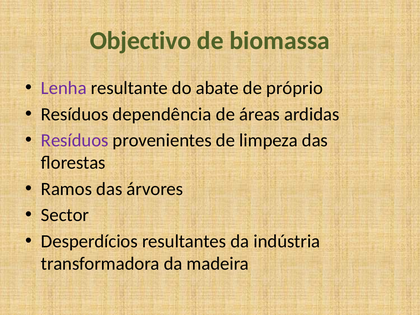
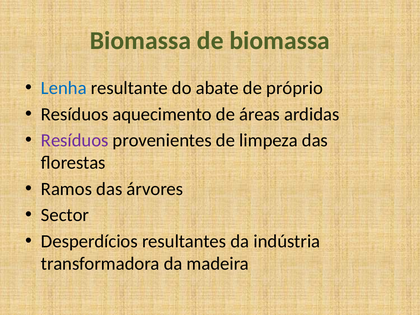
Objectivo at (140, 41): Objectivo -> Biomassa
Lenha colour: purple -> blue
dependência: dependência -> aquecimento
